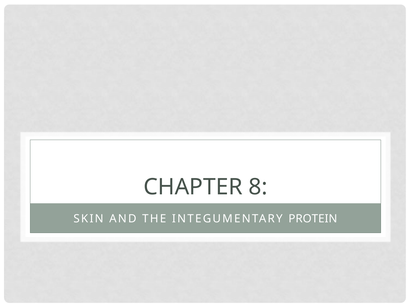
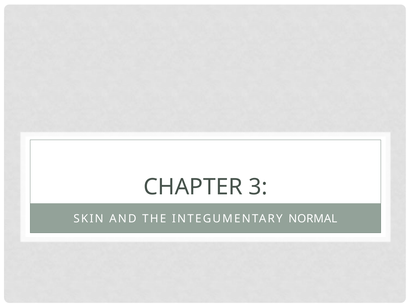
8: 8 -> 3
PROTEIN: PROTEIN -> NORMAL
